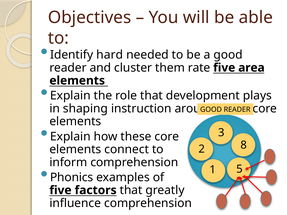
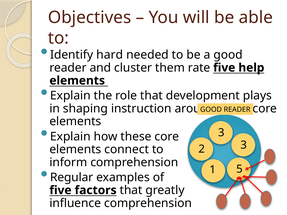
area: area -> help
2 8: 8 -> 3
Phonics: Phonics -> Regular
